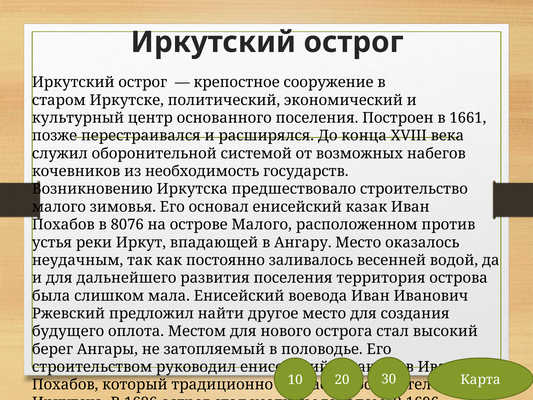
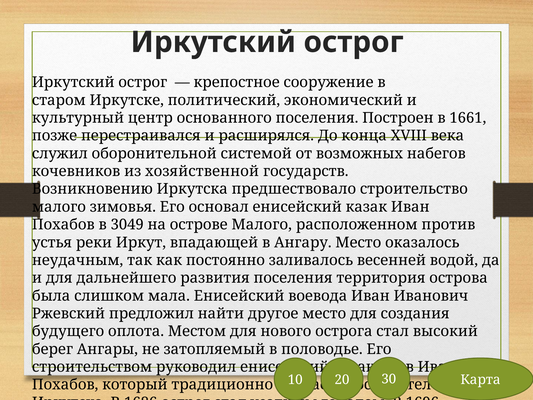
необходимость: необходимость -> хозяйственной
8076: 8076 -> 3049
